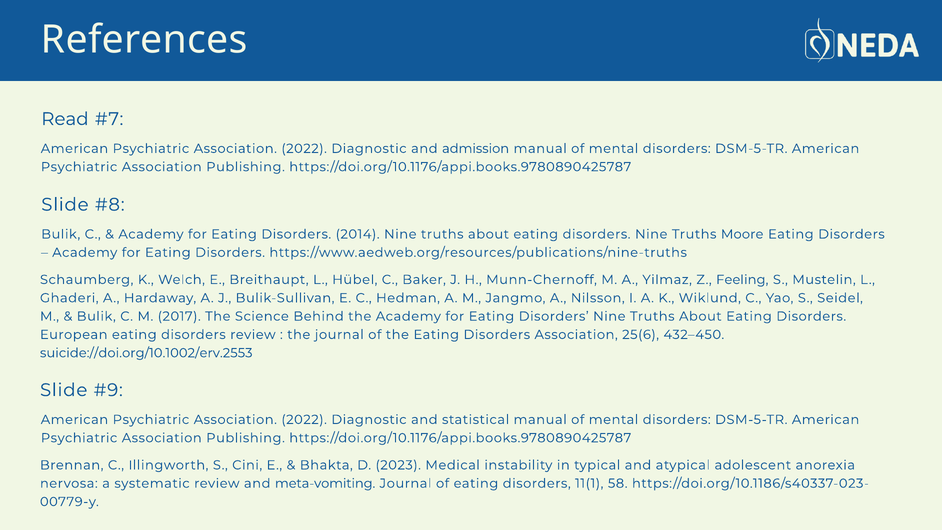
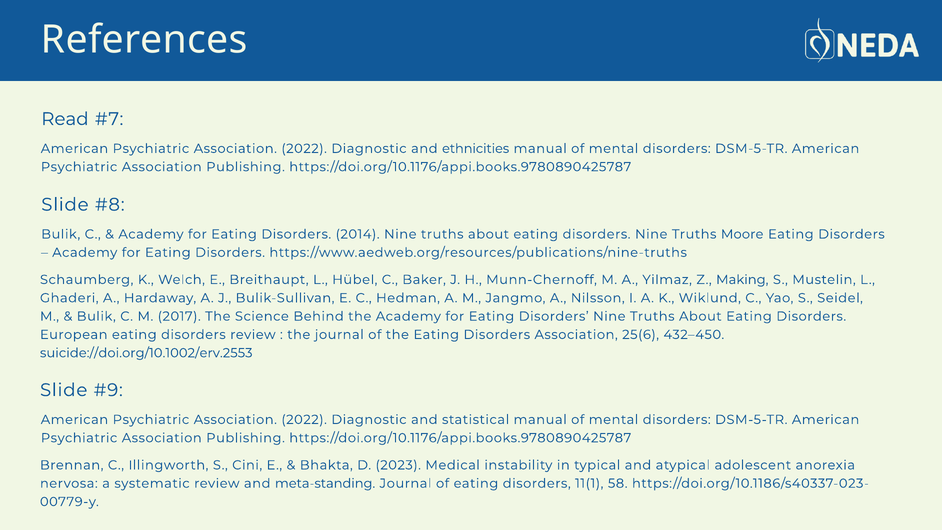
admission: admission -> ethnicities
Feeling: Feeling -> Making
meta-vomiting: meta-vomiting -> meta-standing
